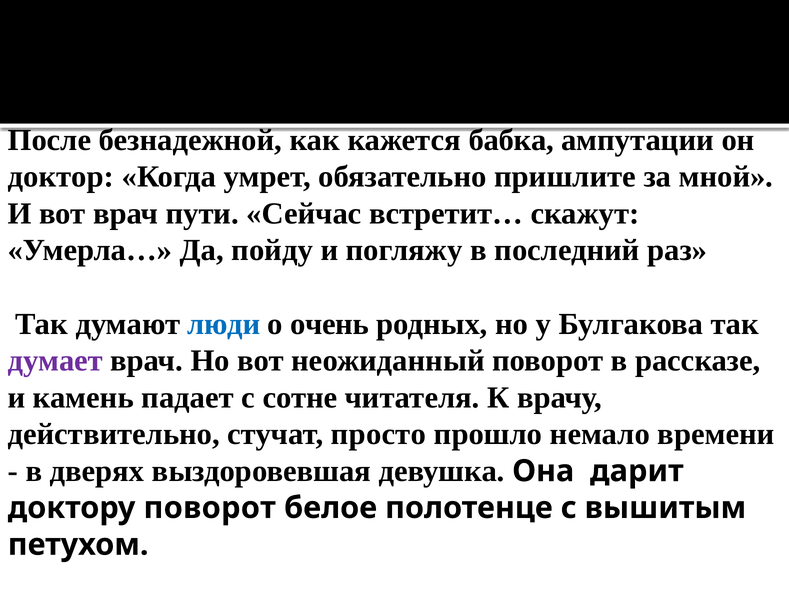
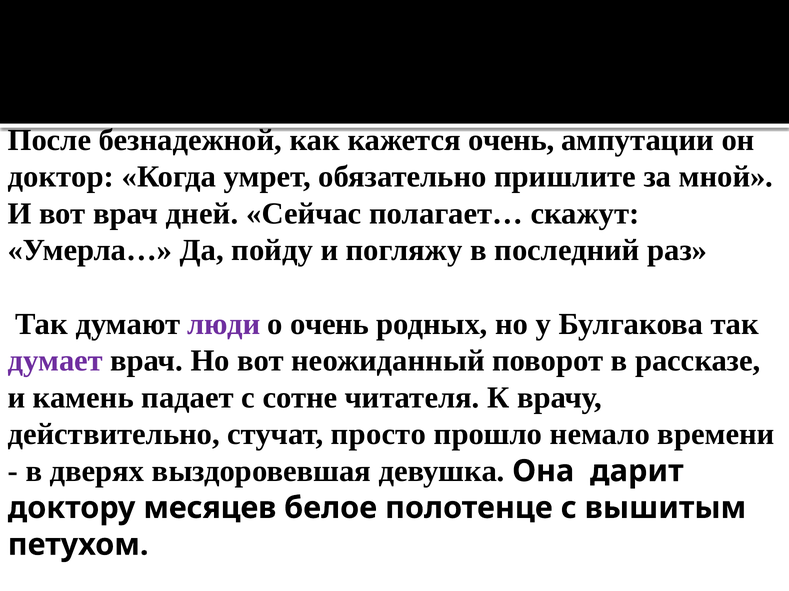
кажется бабка: бабка -> очень
пути: пути -> дней
встретит…: встретит… -> полагает…
люди colour: blue -> purple
доктору поворот: поворот -> месяцев
